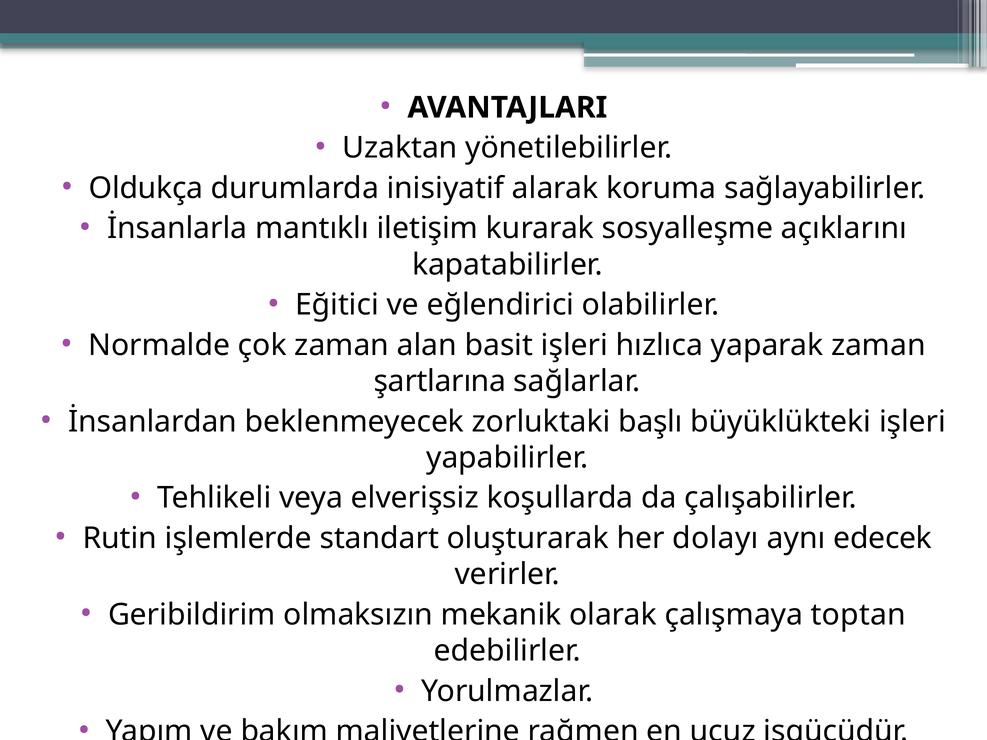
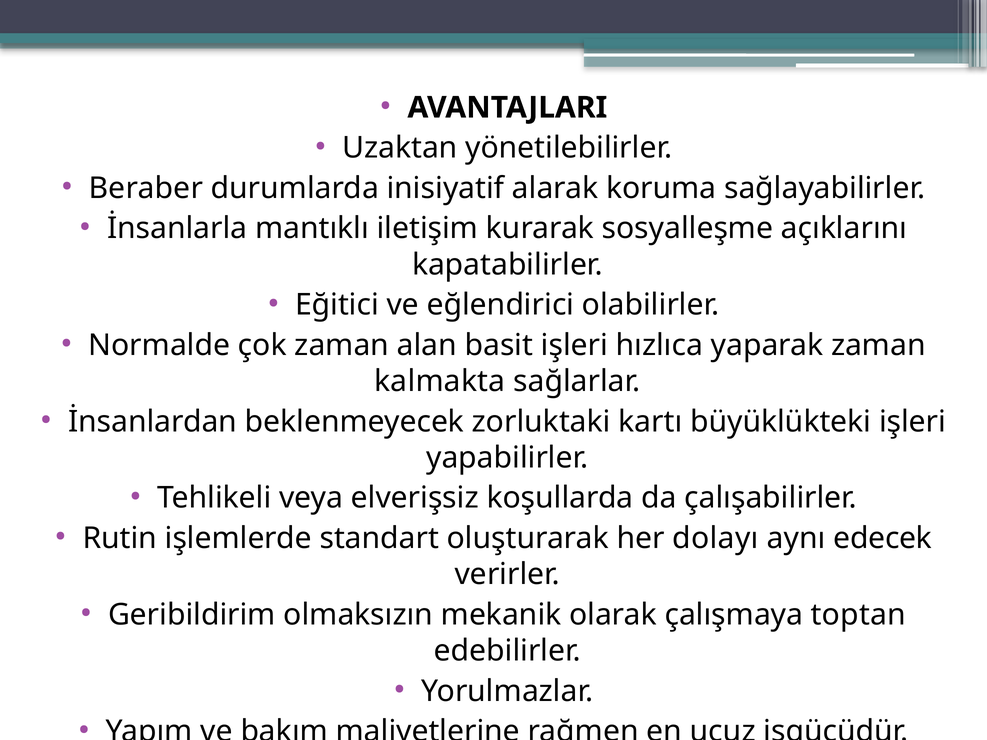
Oldukça: Oldukça -> Beraber
şartlarına: şartlarına -> kalmakta
başlı: başlı -> kartı
